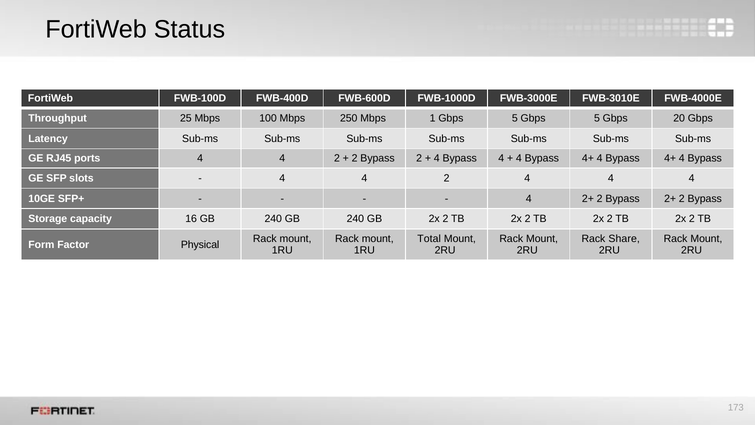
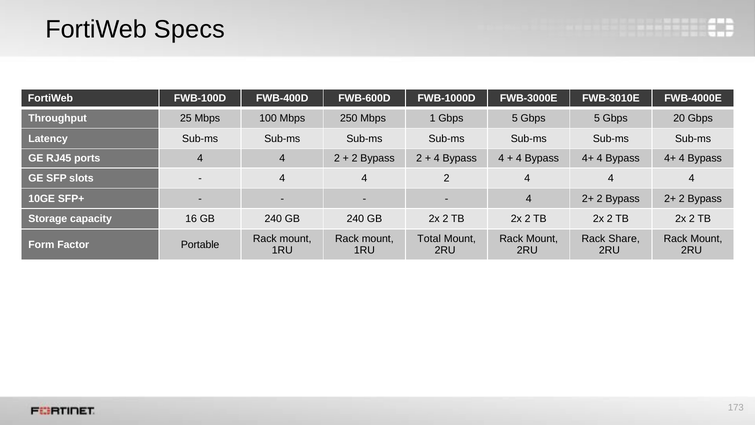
Status: Status -> Specs
Physical: Physical -> Portable
